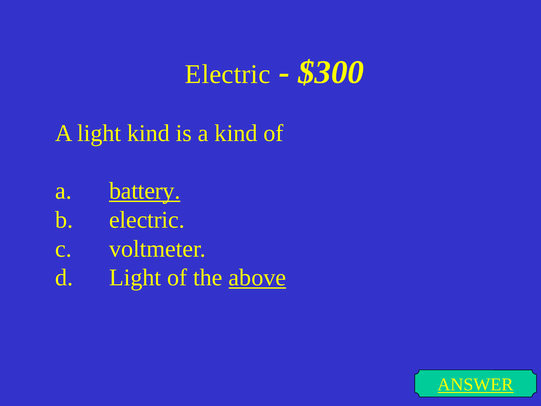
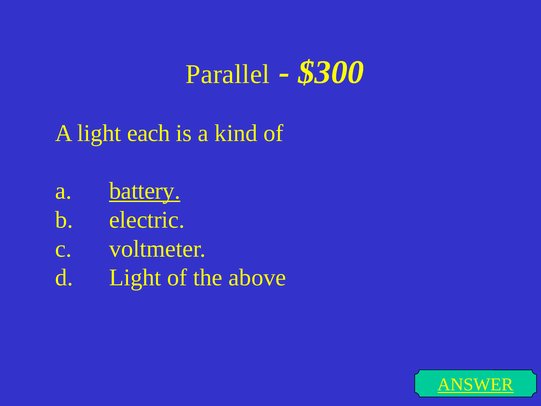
Electric at (228, 74): Electric -> Parallel
light kind: kind -> each
above underline: present -> none
